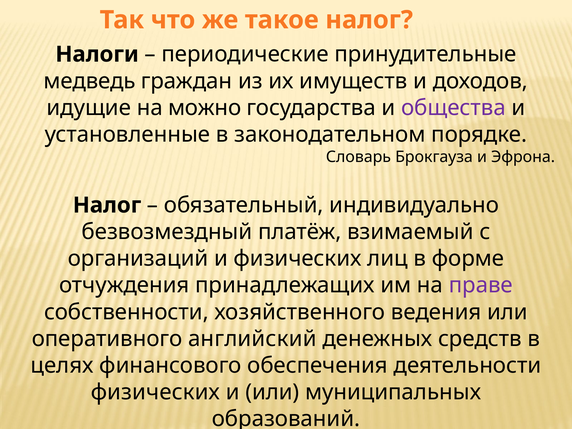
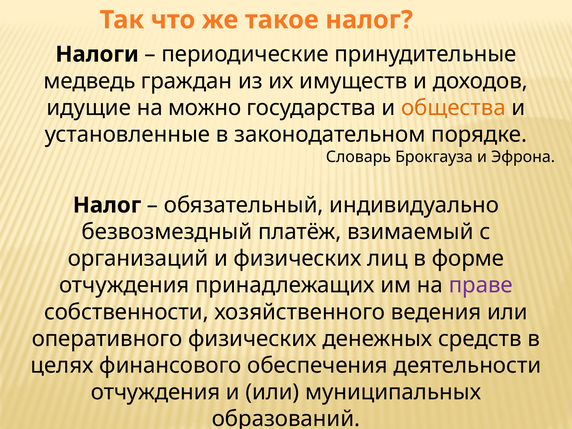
общества colour: purple -> orange
оперативного английский: английский -> физических
физических at (155, 392): физических -> отчуждения
